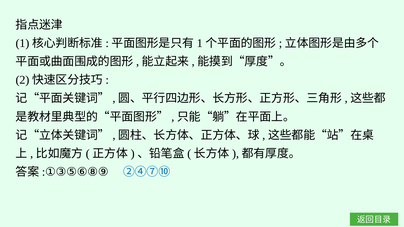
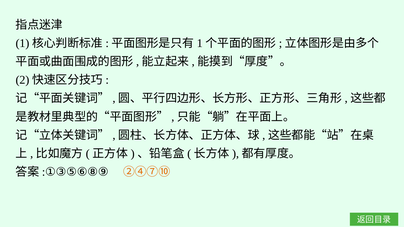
②④⑦⑩ colour: blue -> orange
